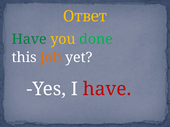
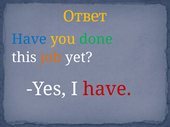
Have at (29, 39) colour: green -> blue
